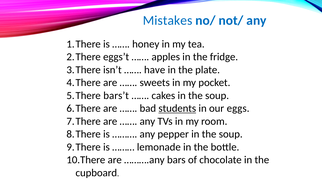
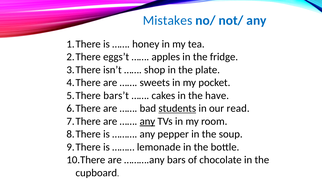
have: have -> shop
cakes in the soup: soup -> have
eggs: eggs -> read
any at (147, 121) underline: none -> present
